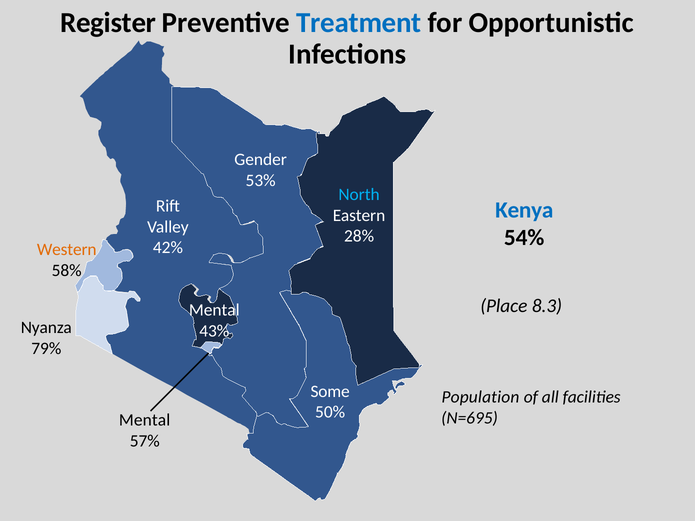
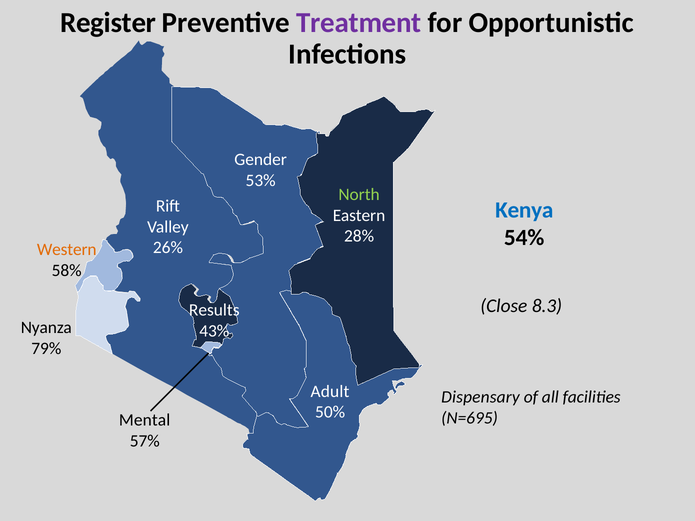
Treatment colour: blue -> purple
North colour: light blue -> light green
42%: 42% -> 26%
Place: Place -> Close
Mental at (214, 310): Mental -> Results
Some: Some -> Adult
Population: Population -> Dispensary
